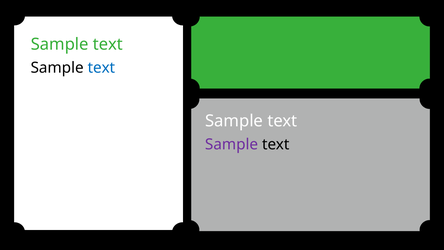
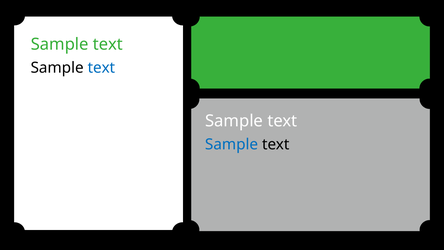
Sample at (232, 144) colour: purple -> blue
